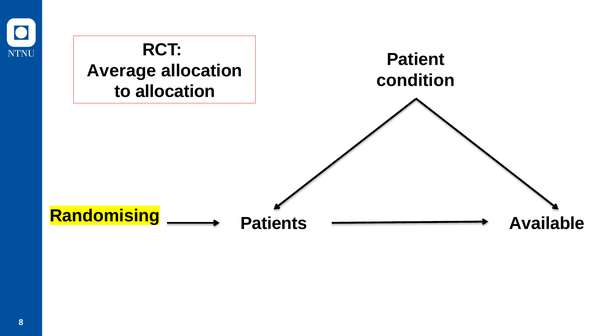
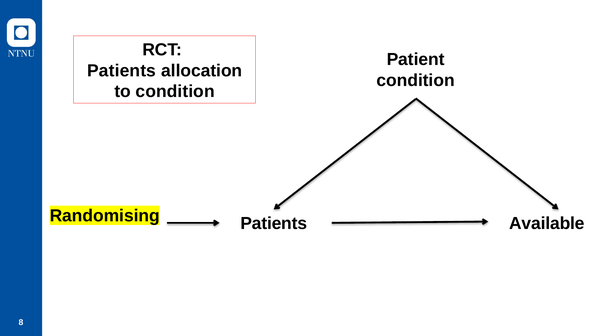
Average at (122, 71): Average -> Patients
to allocation: allocation -> condition
